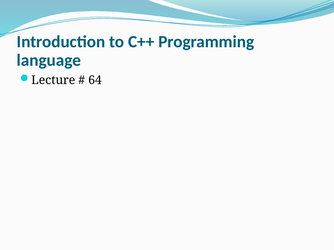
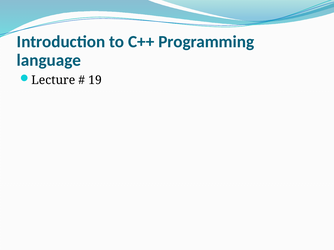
64: 64 -> 19
